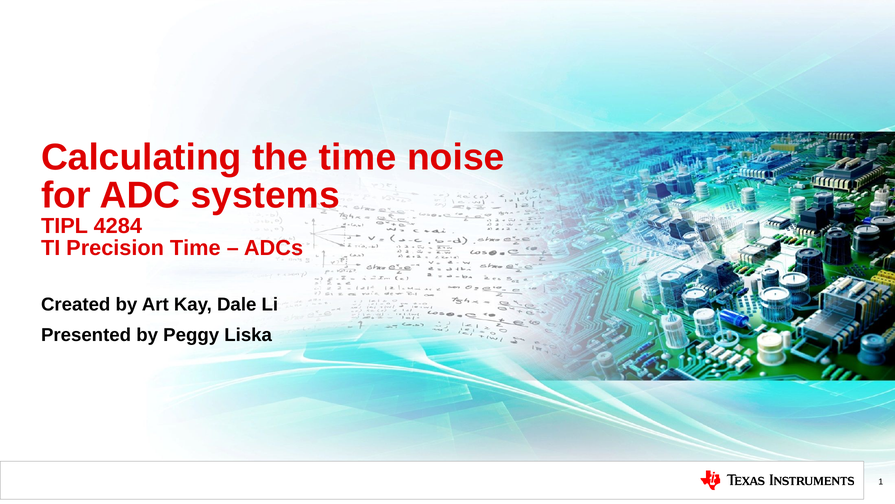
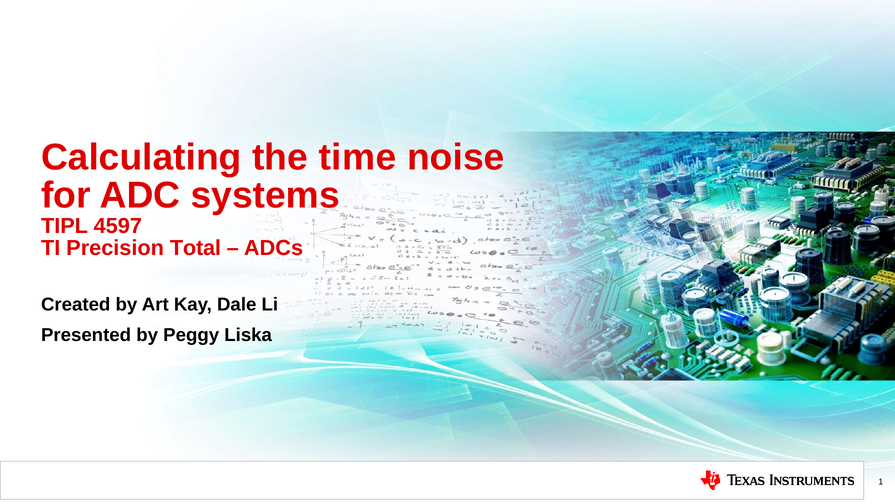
4284: 4284 -> 4597
Precision Time: Time -> Total
